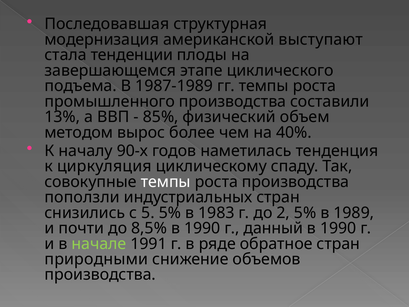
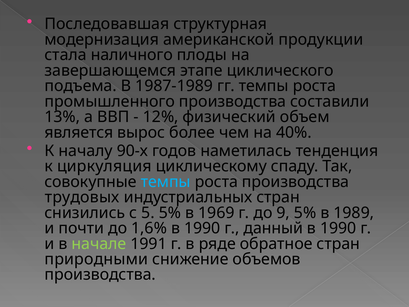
выступают: выступают -> продукции
тенденции: тенденции -> наличного
85%: 85% -> 12%
методом: методом -> является
темпы at (166, 182) colour: white -> light blue
поползли: поползли -> трудовых
1983: 1983 -> 1969
2: 2 -> 9
8,5%: 8,5% -> 1,6%
